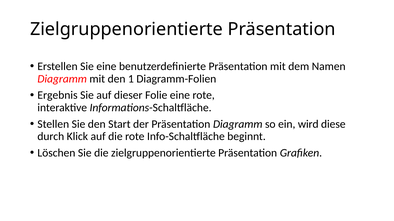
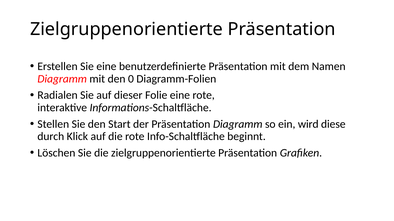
1: 1 -> 0
Ergebnis: Ergebnis -> Radialen
